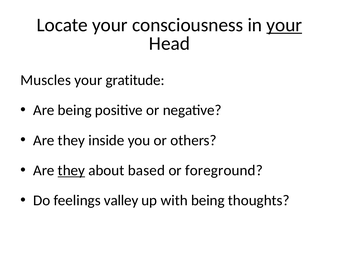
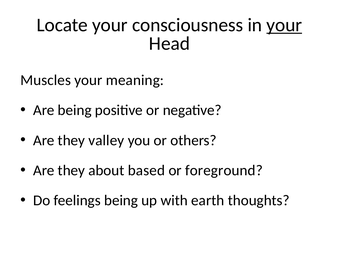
gratitude: gratitude -> meaning
inside: inside -> valley
they at (71, 171) underline: present -> none
feelings valley: valley -> being
with being: being -> earth
